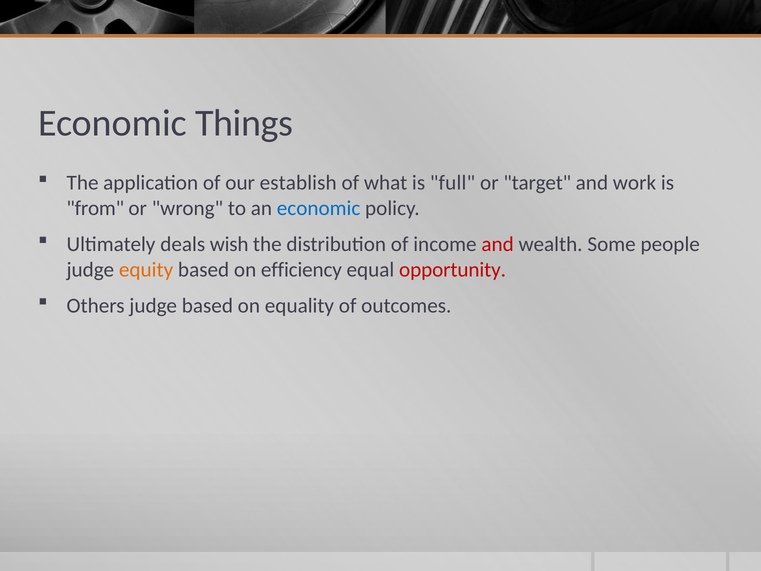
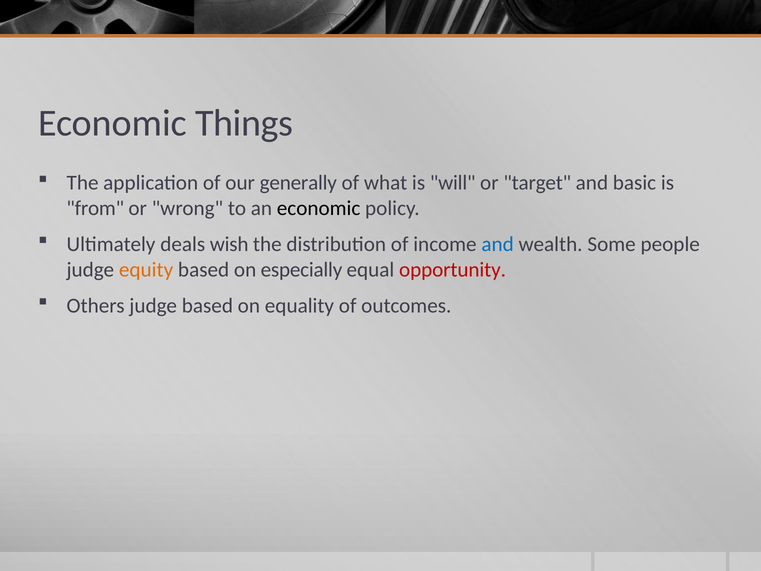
establish: establish -> generally
full: full -> will
work: work -> basic
economic at (319, 208) colour: blue -> black
and at (498, 244) colour: red -> blue
efficiency: efficiency -> especially
